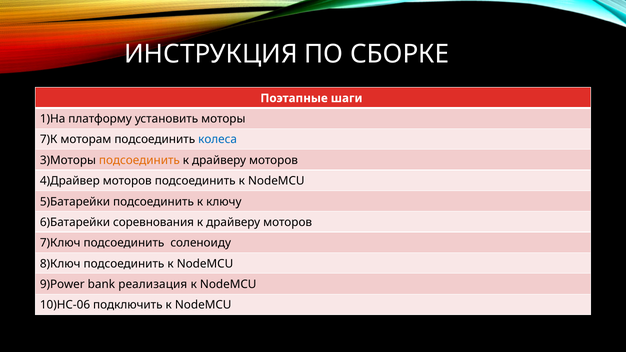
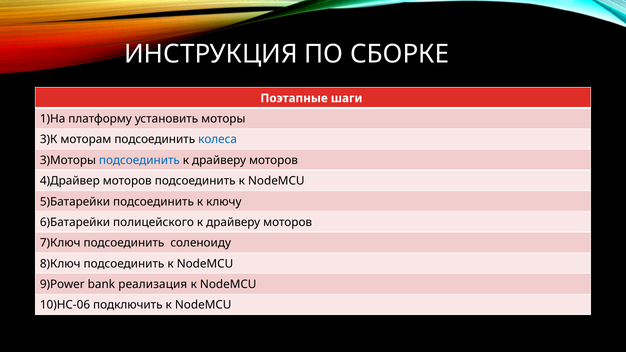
7)К: 7)К -> 3)К
подсоединить at (139, 160) colour: orange -> blue
соревнования: соревнования -> полицейского
